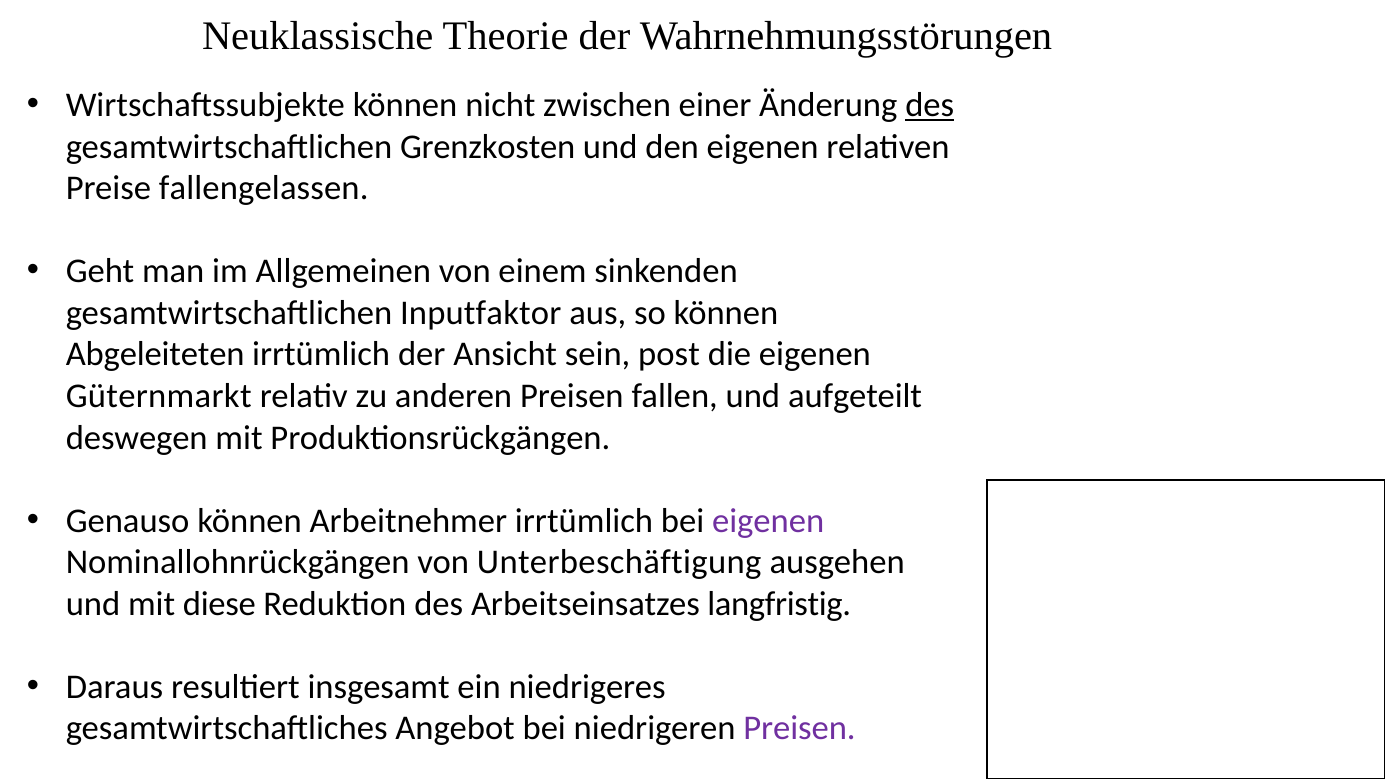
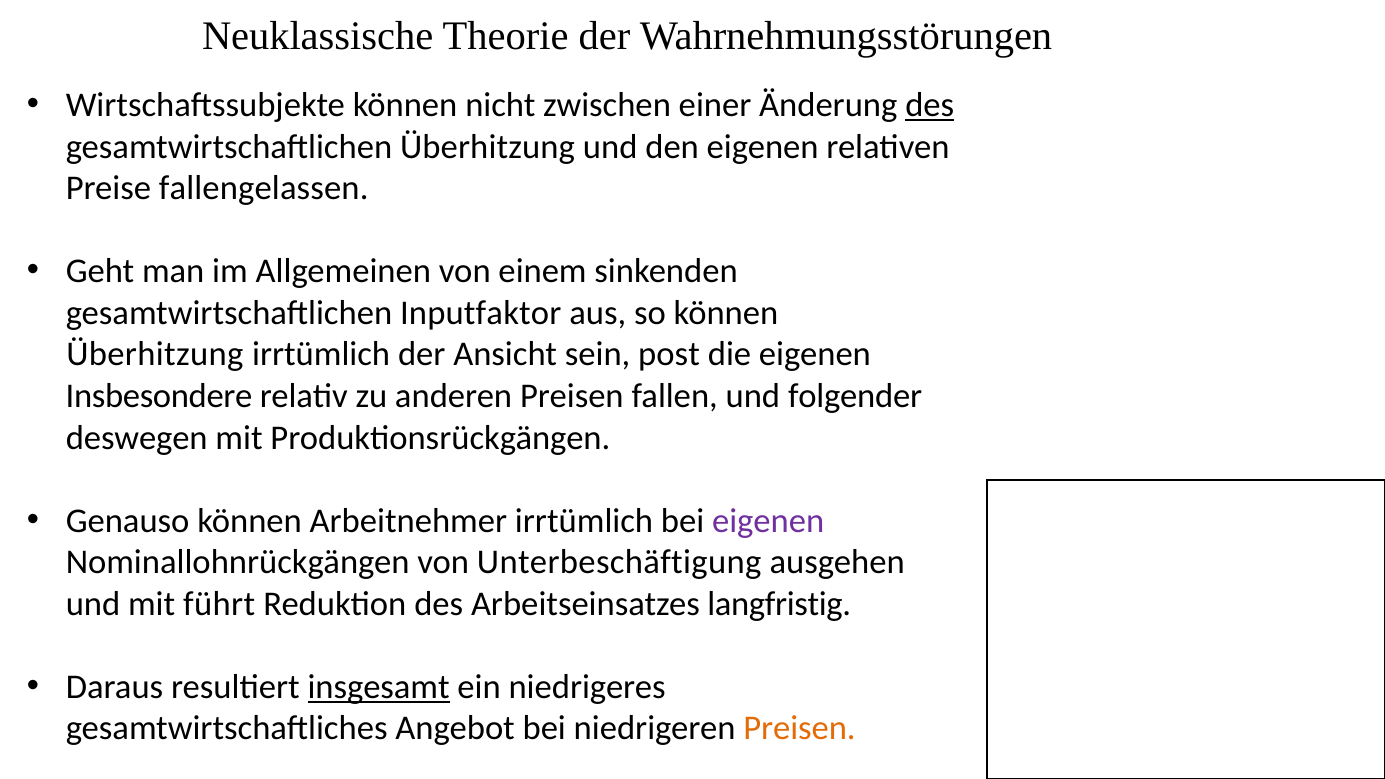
gesamtwirtschaftlichen Grenzkosten: Grenzkosten -> Überhitzung
Abgeleiteten at (155, 355): Abgeleiteten -> Überhitzung
Güternmarkt: Güternmarkt -> Insbesondere
aufgeteilt: aufgeteilt -> folgender
diese: diese -> führt
insgesamt underline: none -> present
Preisen at (799, 728) colour: purple -> orange
